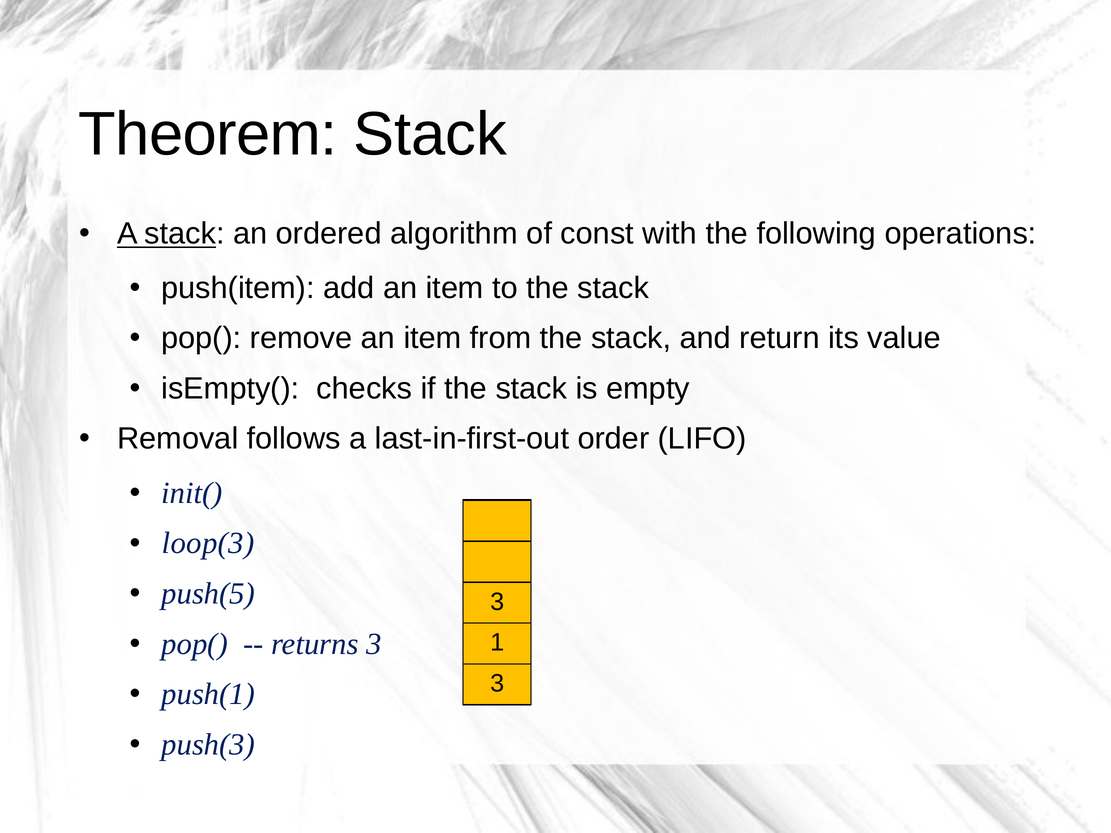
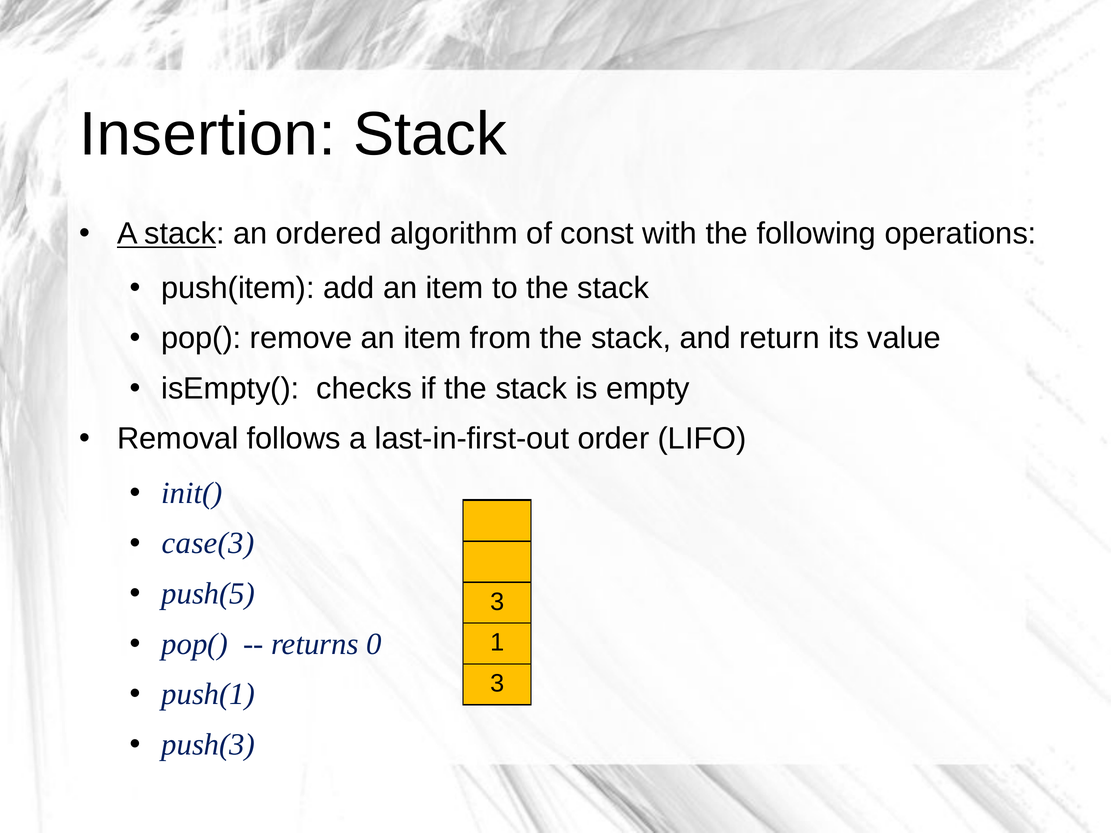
Theorem: Theorem -> Insertion
loop(3: loop(3 -> case(3
returns 3: 3 -> 0
